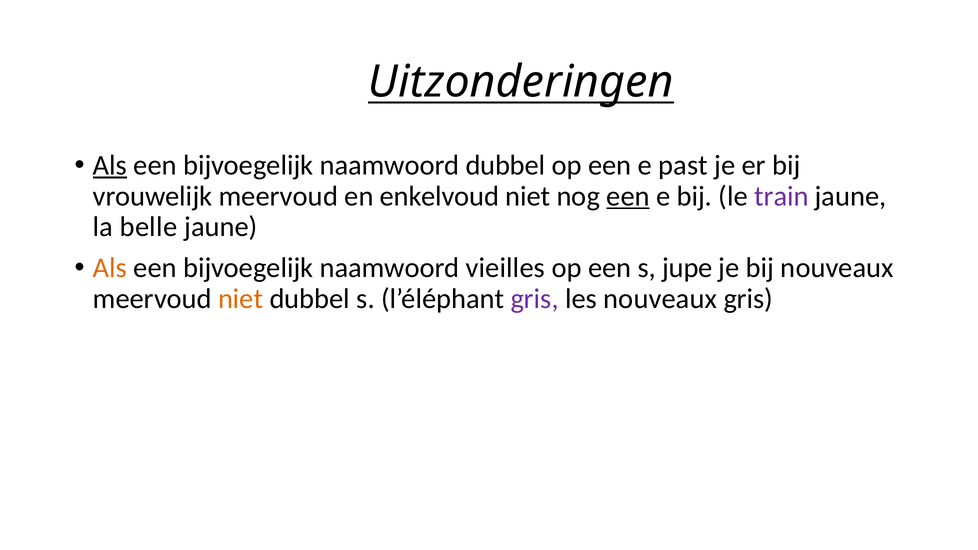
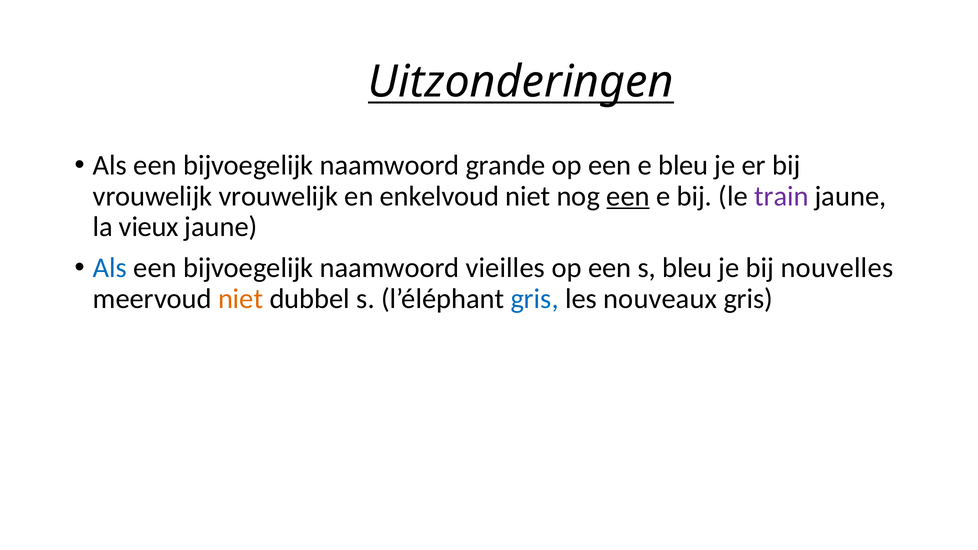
Als at (110, 165) underline: present -> none
naamwoord dubbel: dubbel -> grande
e past: past -> bleu
vrouwelijk meervoud: meervoud -> vrouwelijk
belle: belle -> vieux
Als at (110, 268) colour: orange -> blue
s jupe: jupe -> bleu
bij nouveaux: nouveaux -> nouvelles
gris at (535, 299) colour: purple -> blue
